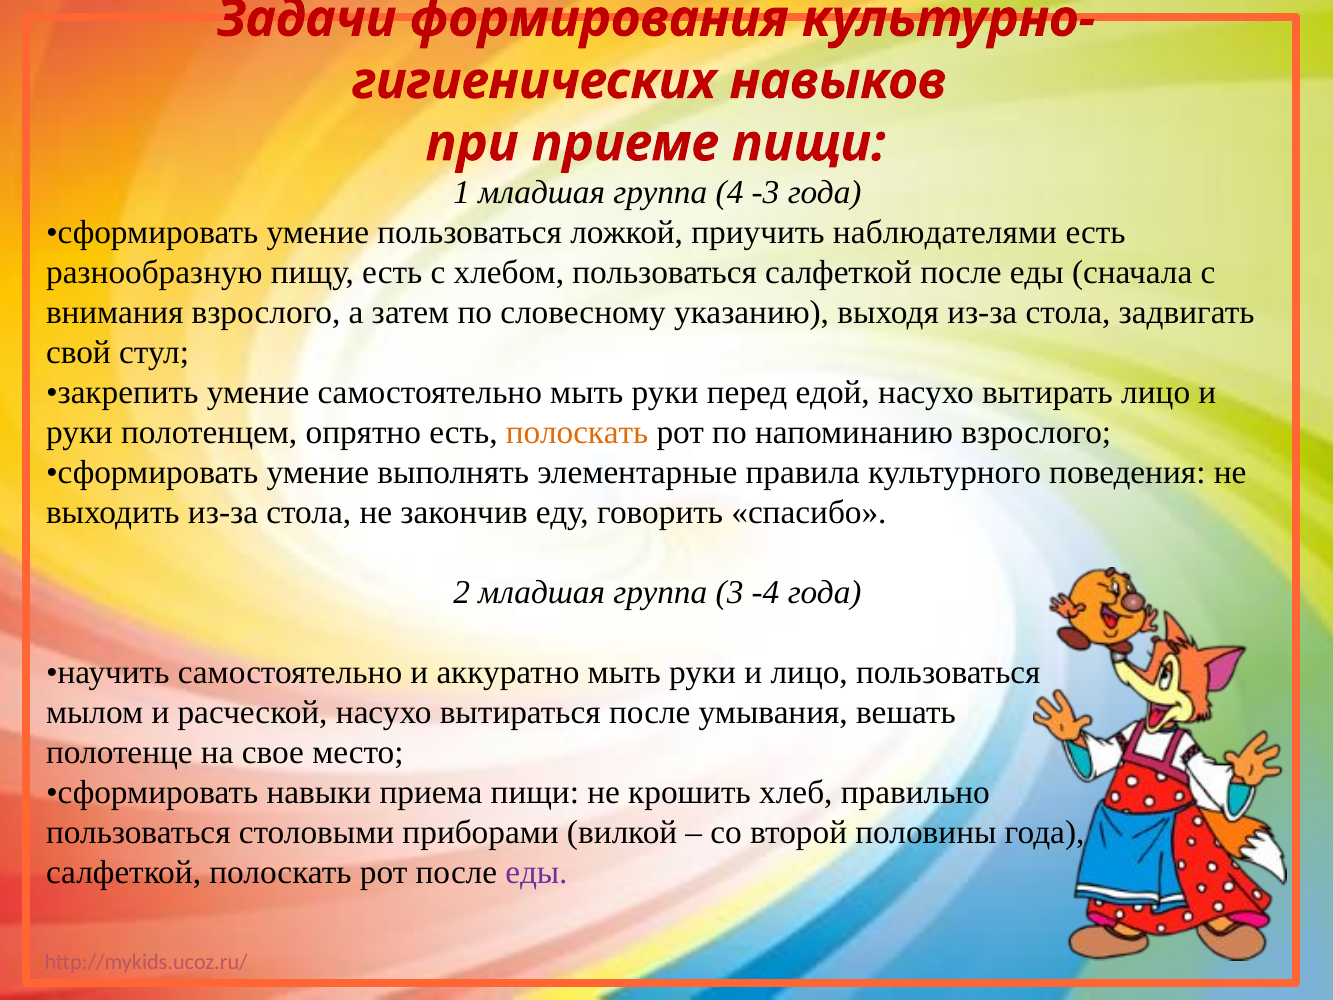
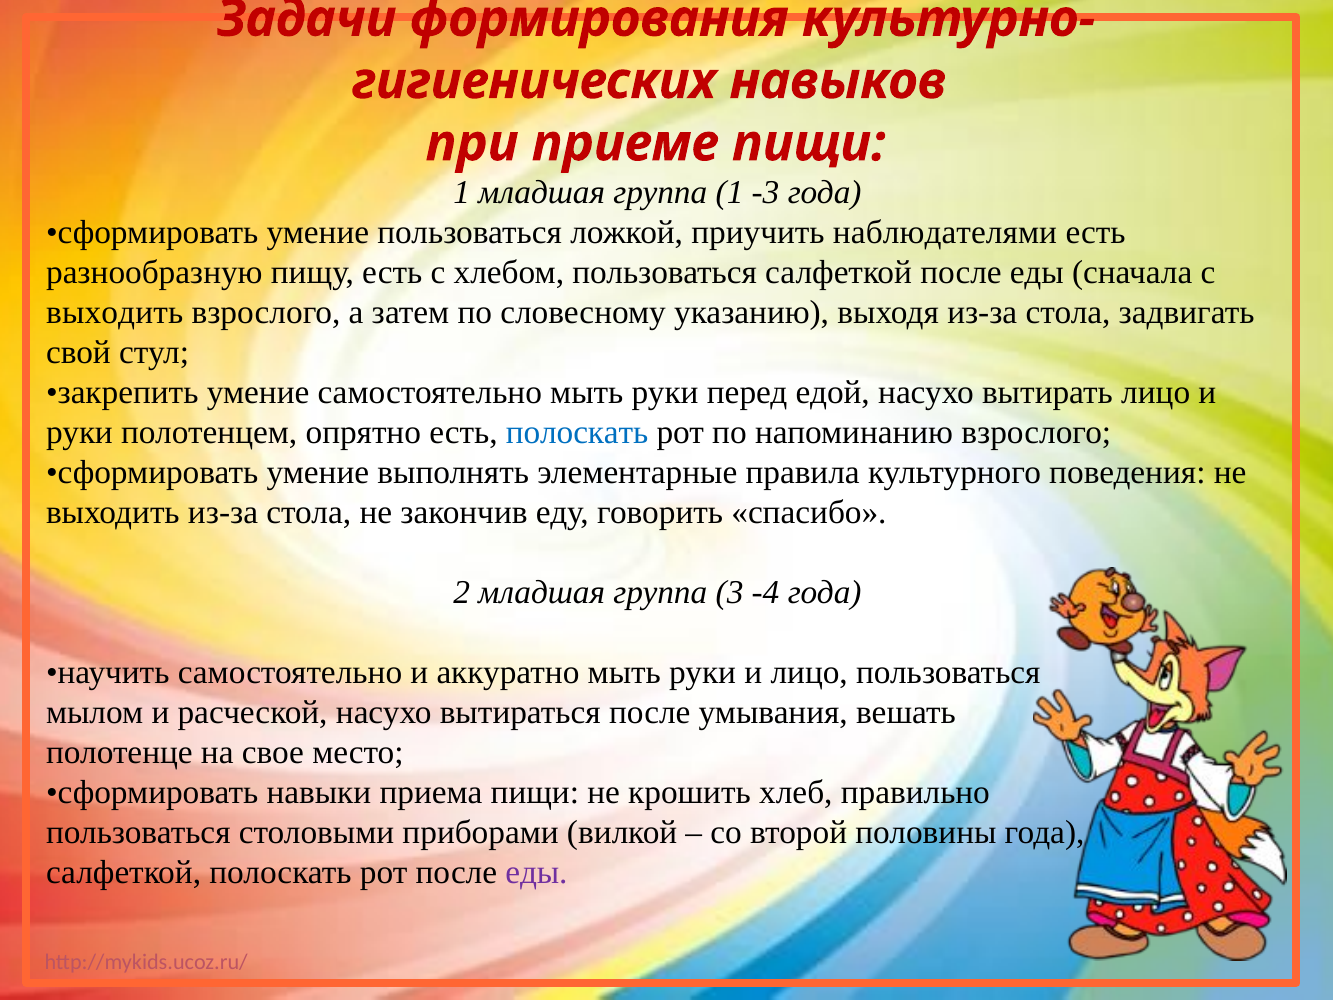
группа 4: 4 -> 1
внимания at (115, 313): внимания -> выходить
полоскать at (577, 433) colour: orange -> blue
